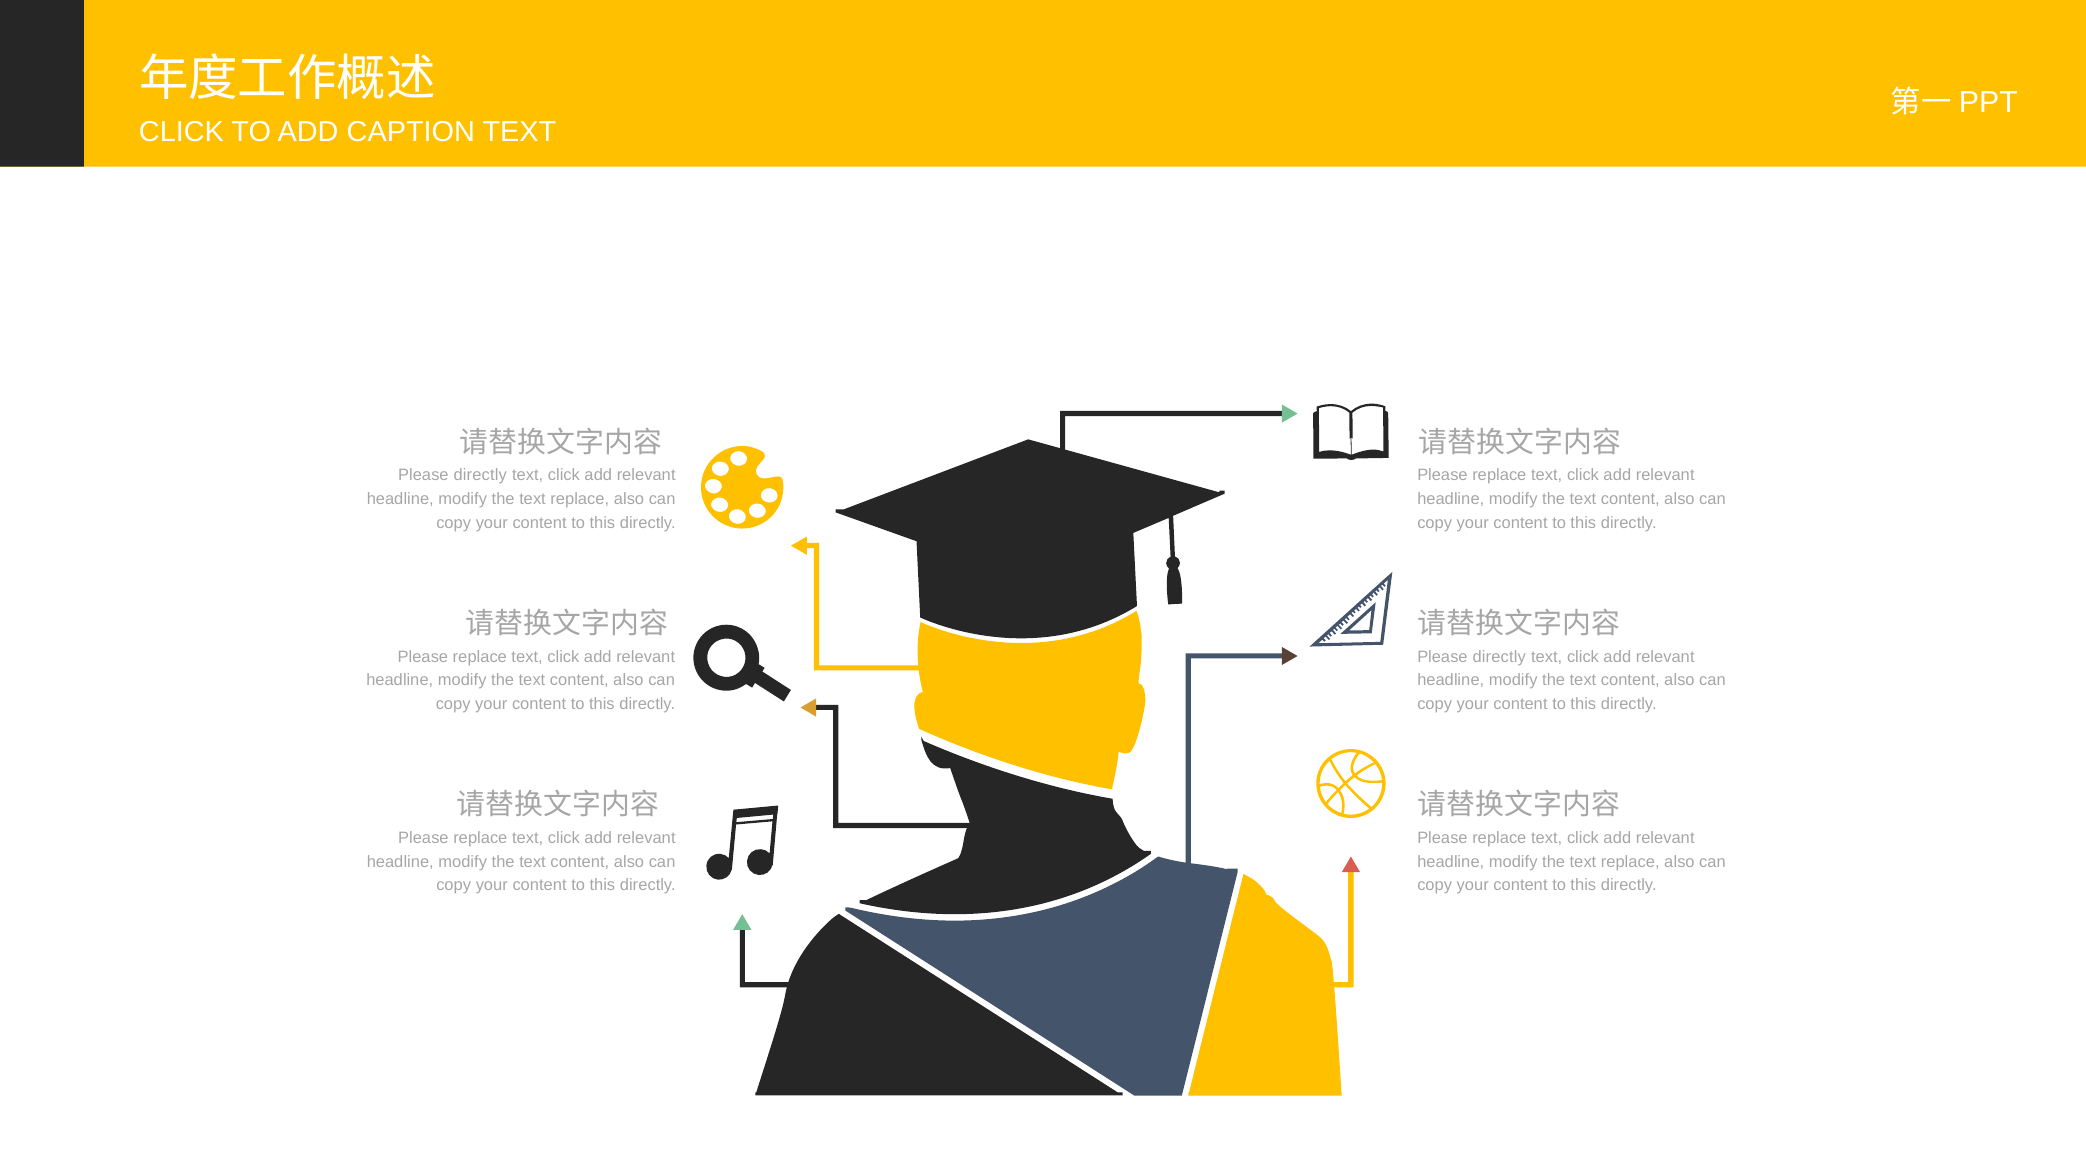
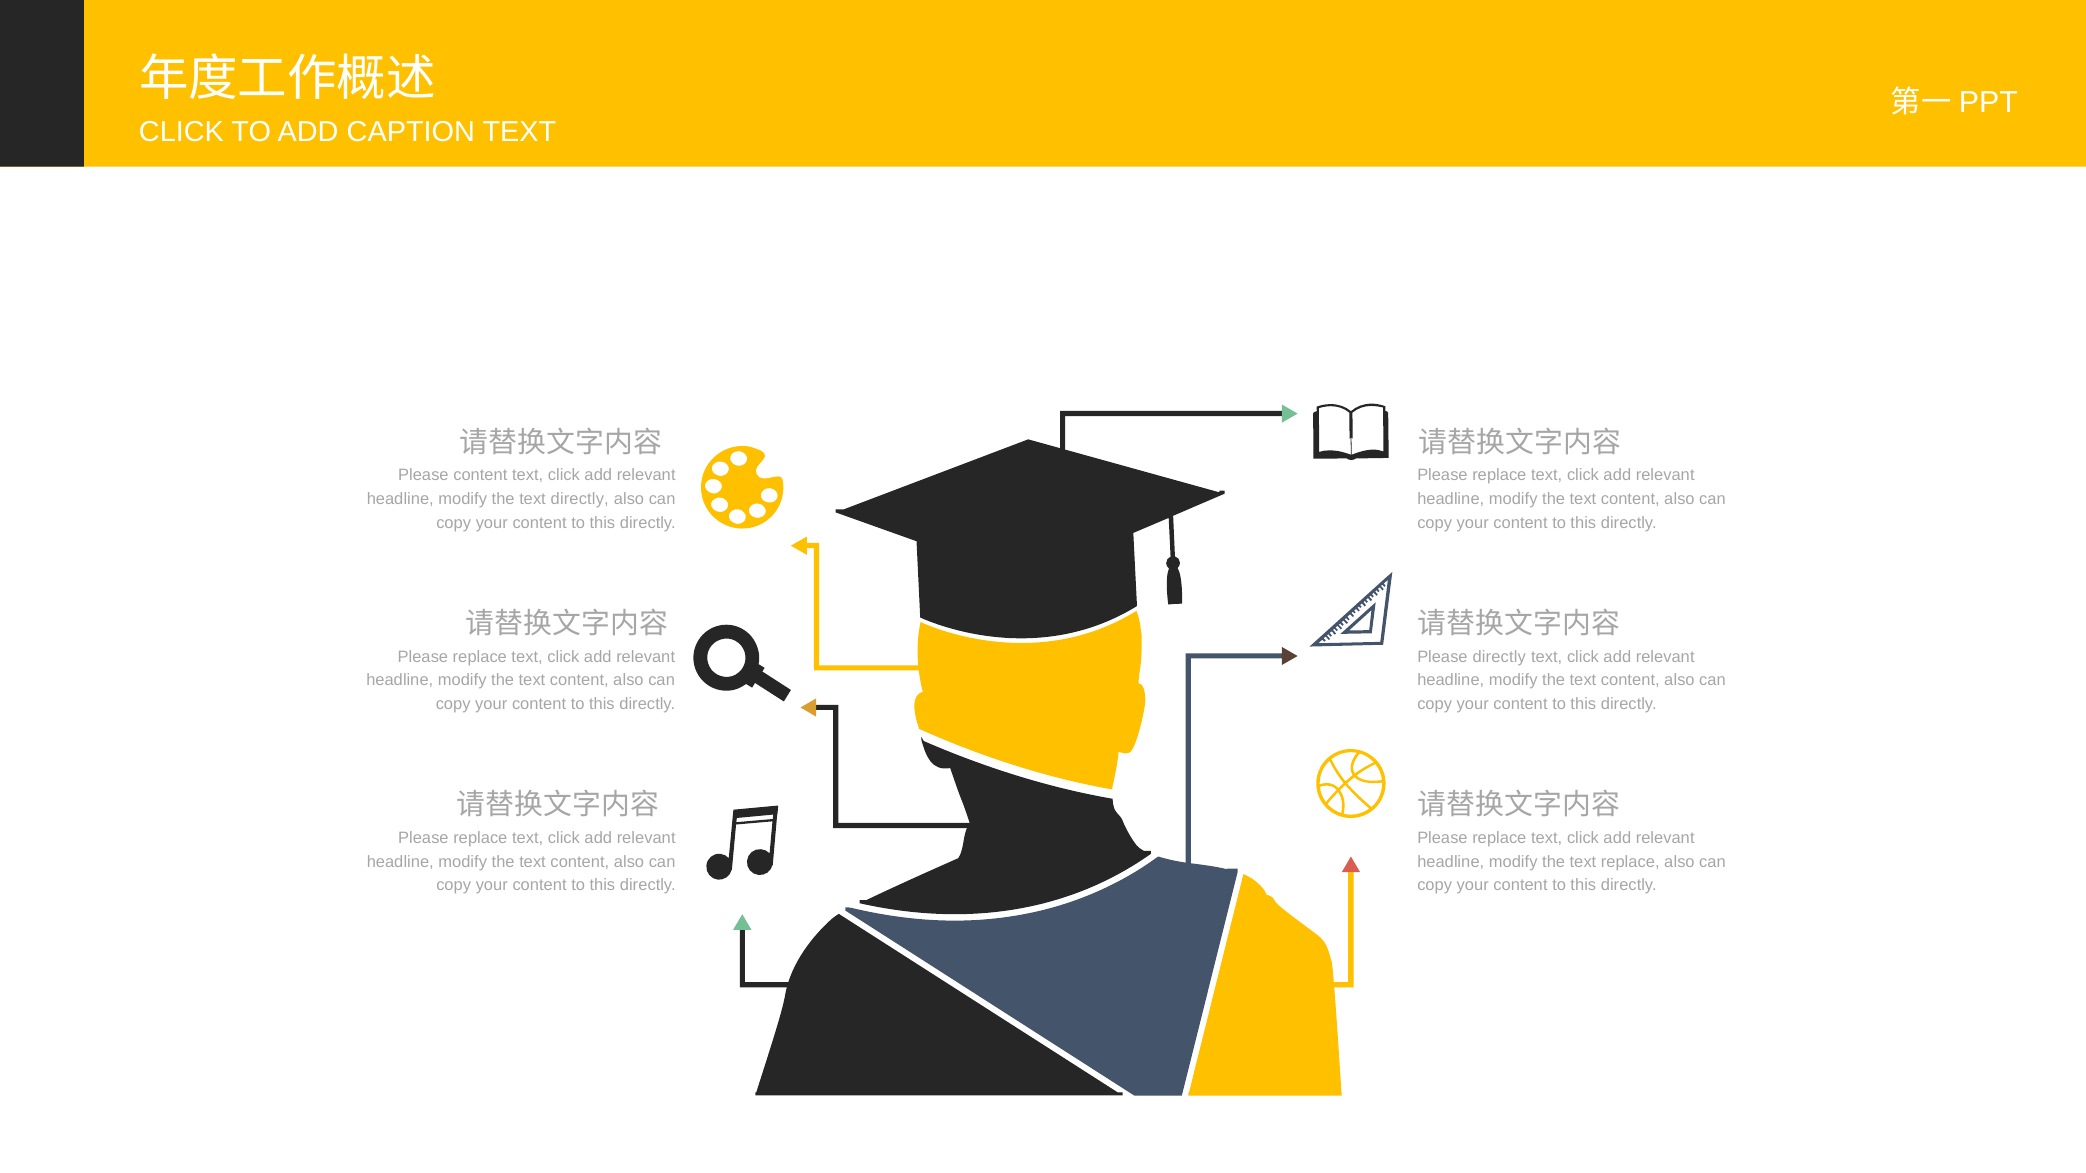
directly at (480, 476): directly -> content
replace at (580, 499): replace -> directly
